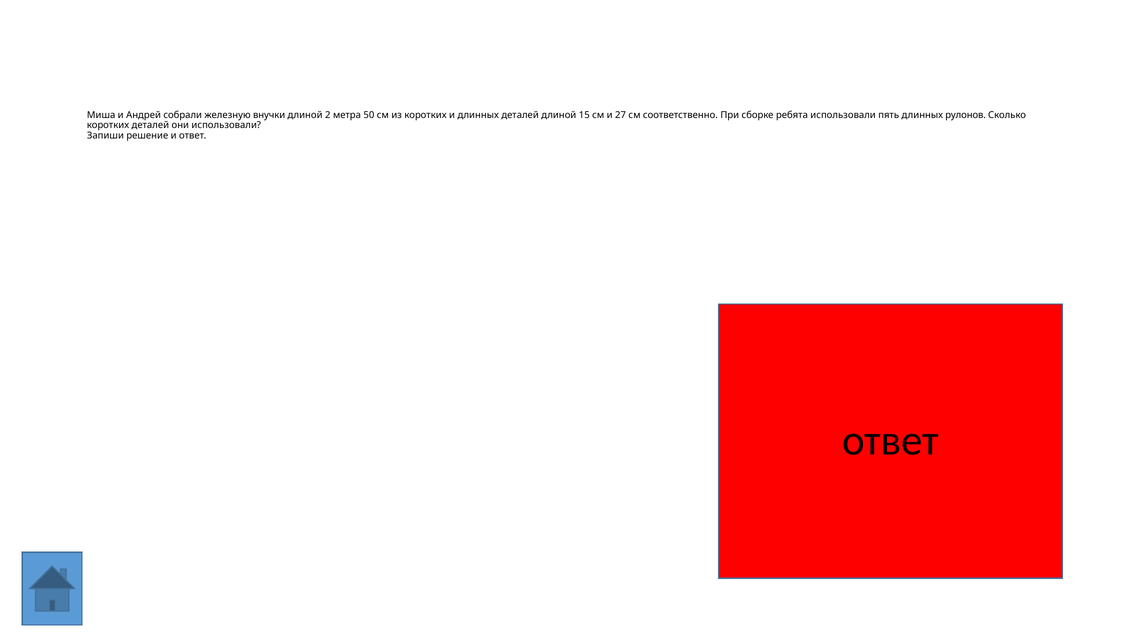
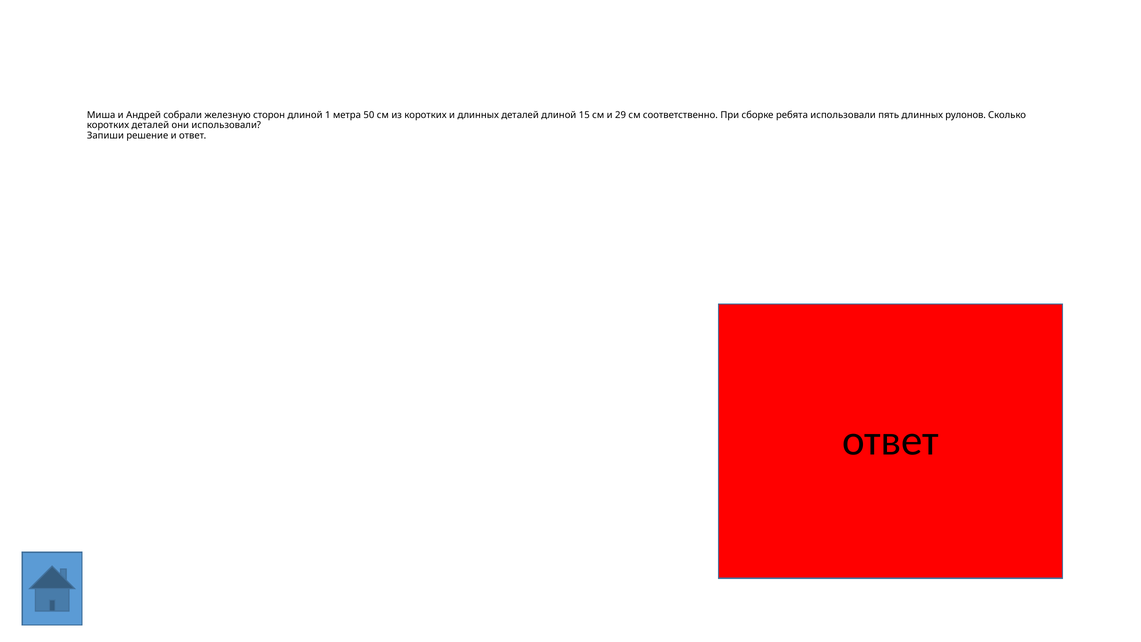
внучки: внучки -> сторон
2: 2 -> 1
27: 27 -> 29
